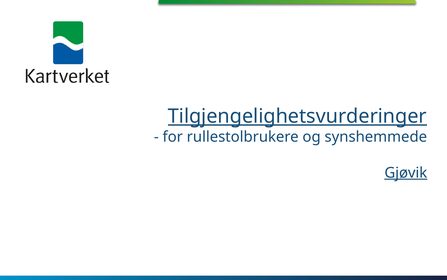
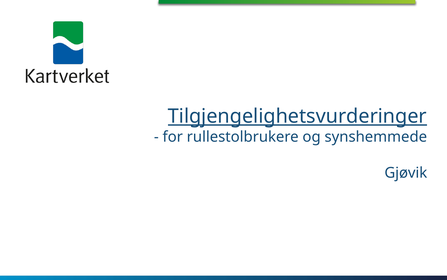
Gjøvik underline: present -> none
